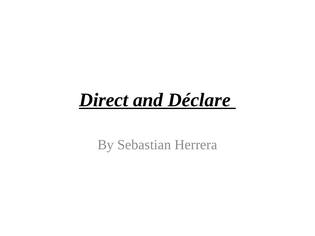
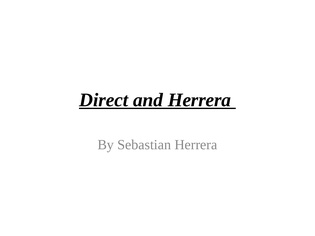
and Déclare: Déclare -> Herrera
